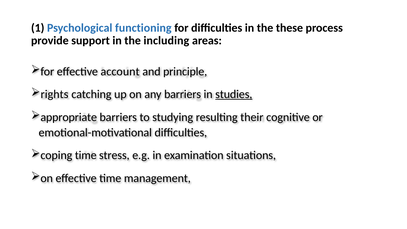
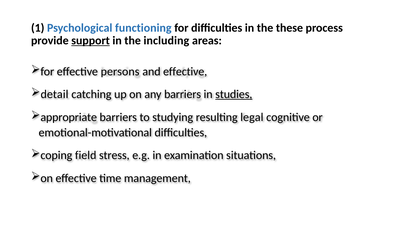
support underline: none -> present
account: account -> persons
and principle: principle -> effective
rights: rights -> detail
their: their -> legal
coping time: time -> field
